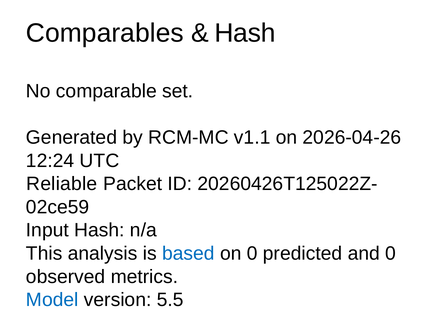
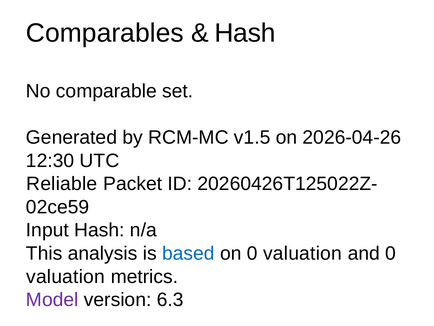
v1.1: v1.1 -> v1.5
12:24: 12:24 -> 12:30
on 0 predicted: predicted -> valuation
observed at (66, 276): observed -> valuation
Model colour: blue -> purple
5.5: 5.5 -> 6.3
